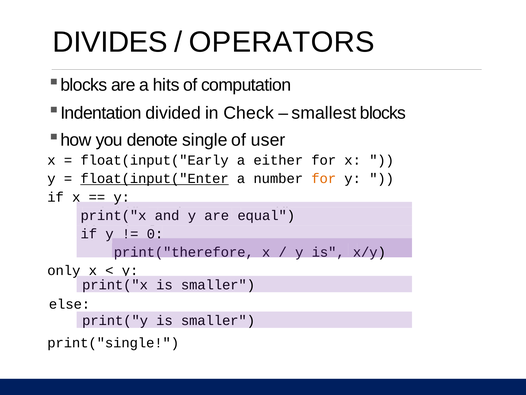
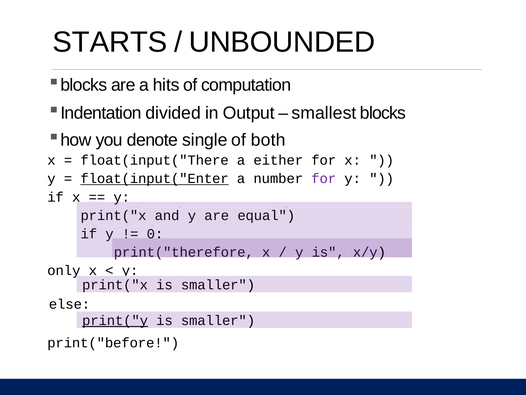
DIVIDES: DIVIDES -> STARTS
OPERATORS: OPERATORS -> UNBOUNDED
Check: Check -> Output
user: user -> both
float(input("Early: float(input("Early -> float(input("There
for at (324, 178) colour: orange -> purple
print("y underline: none -> present
print("single: print("single -> print("before
